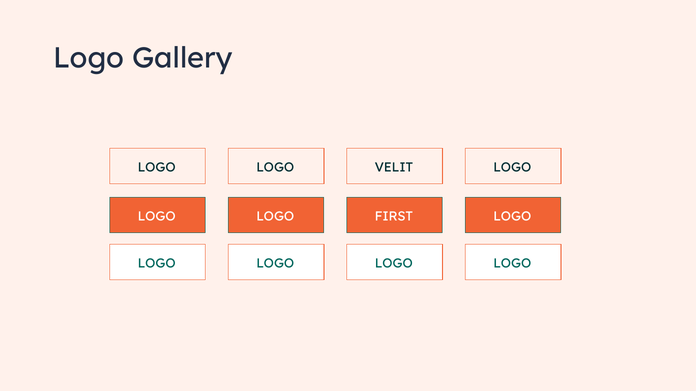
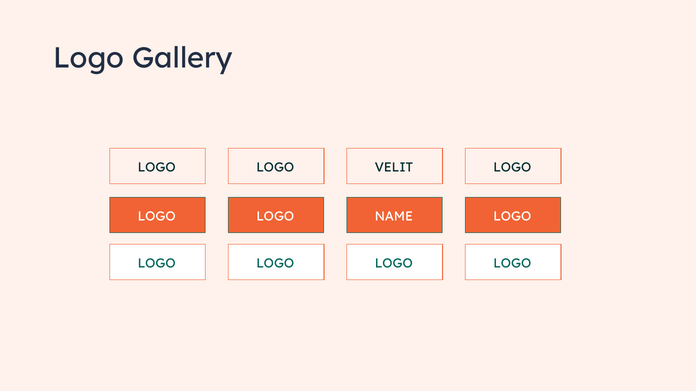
FIRST: FIRST -> NAME
